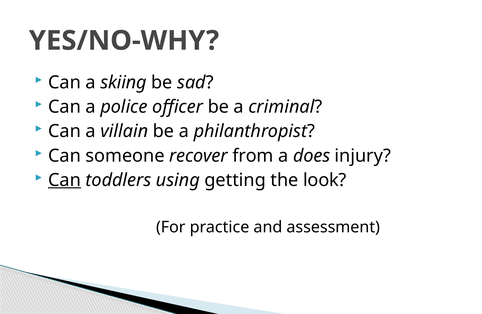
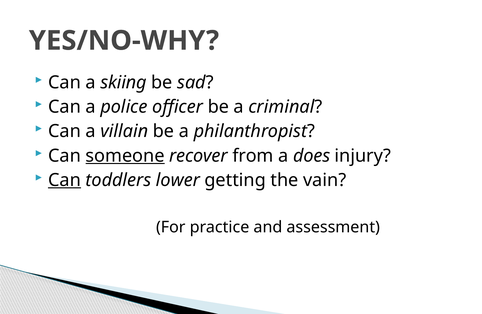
someone underline: none -> present
using: using -> lower
look: look -> vain
